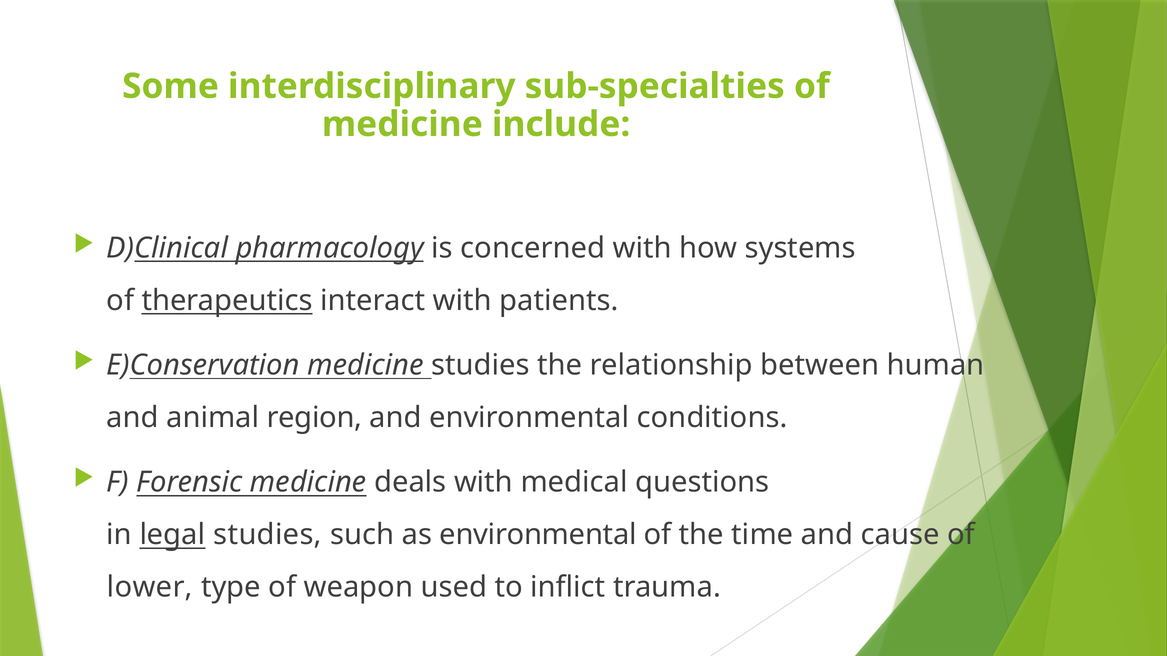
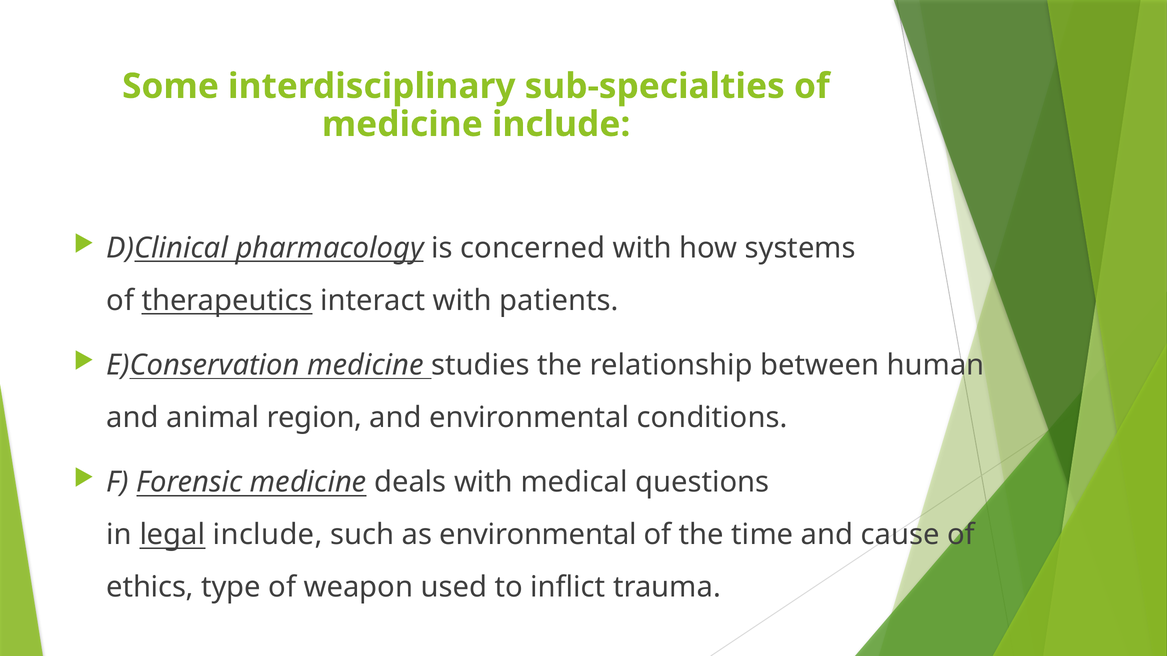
legal studies: studies -> include
lower: lower -> ethics
